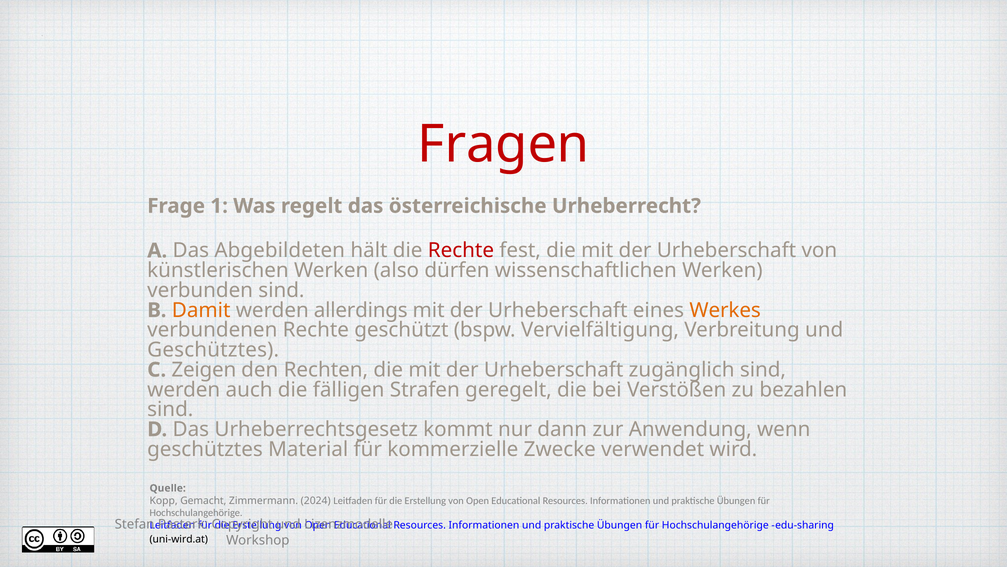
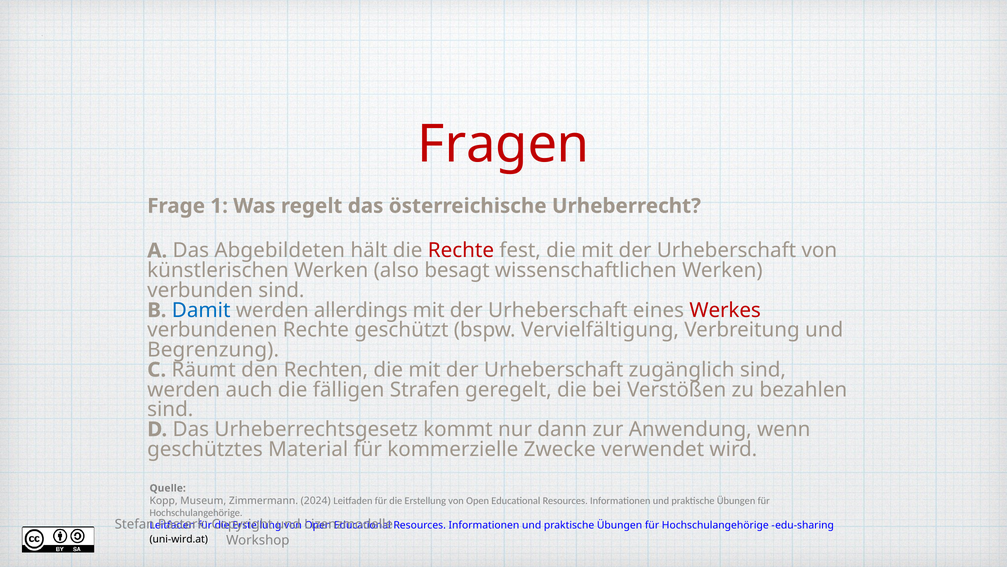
dürfen: dürfen -> besagt
Damit colour: orange -> blue
Werkes colour: orange -> red
Geschütztes at (213, 350): Geschütztes -> Begrenzung
Zeigen: Zeigen -> Räumt
Gemacht: Gemacht -> Museum
